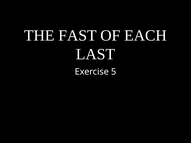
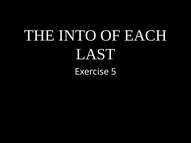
FAST: FAST -> INTO
